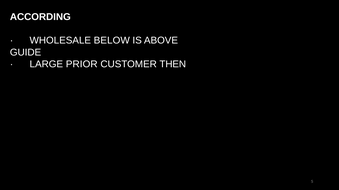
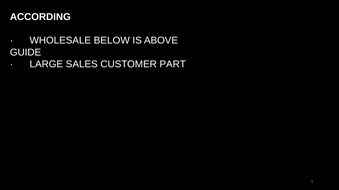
PRIOR: PRIOR -> SALES
THEN: THEN -> PART
